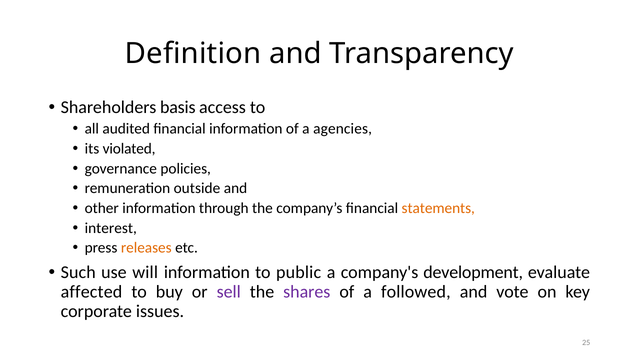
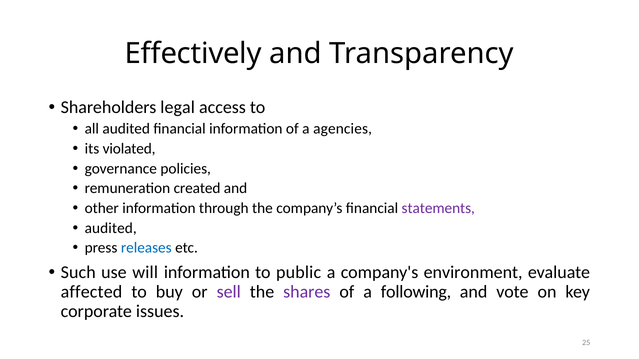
Definition: Definition -> Effectively
basis: basis -> legal
outside: outside -> created
statements colour: orange -> purple
interest at (111, 228): interest -> audited
releases colour: orange -> blue
development: development -> environment
followed: followed -> following
